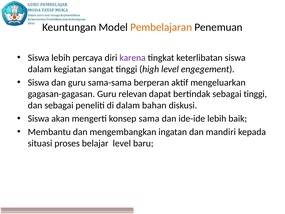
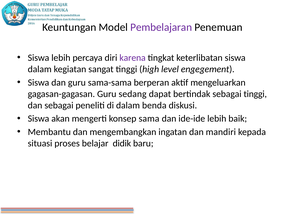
Pembelajaran colour: orange -> purple
relevan: relevan -> sedang
bahan: bahan -> benda
belajar level: level -> didik
